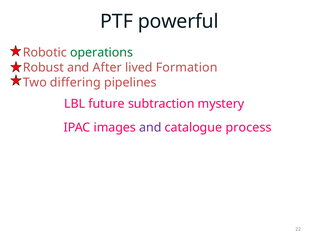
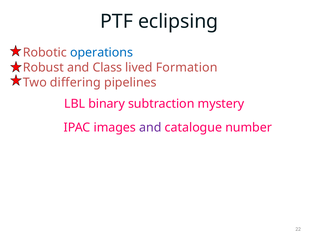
powerful: powerful -> eclipsing
operations colour: green -> blue
After: After -> Class
future: future -> binary
process: process -> number
